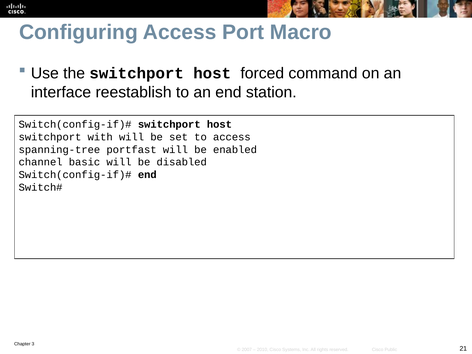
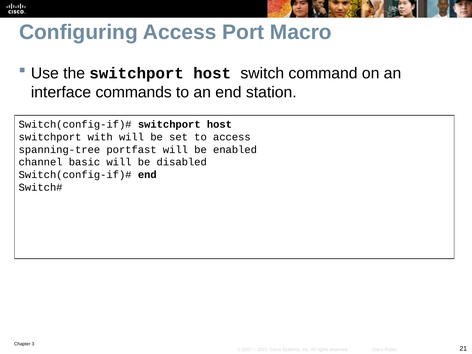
forced: forced -> switch
reestablish: reestablish -> commands
